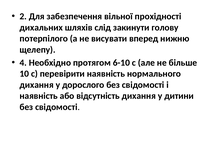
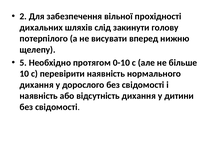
4: 4 -> 5
6-10: 6-10 -> 0-10
